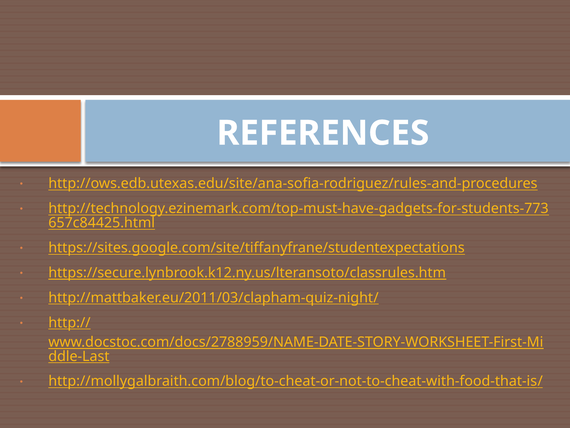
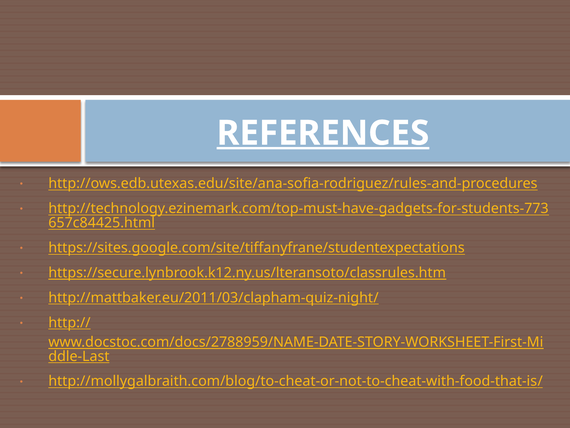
REFERENCES underline: none -> present
